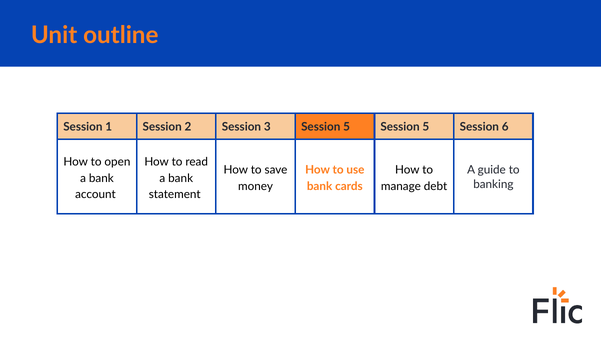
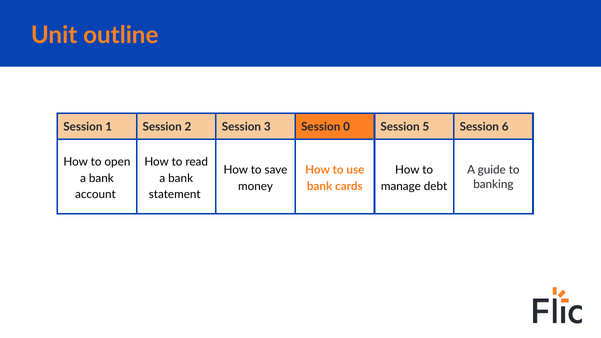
3 Session 5: 5 -> 0
